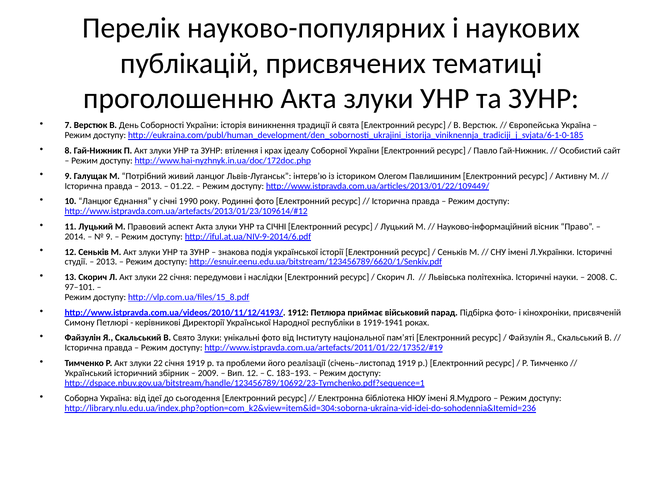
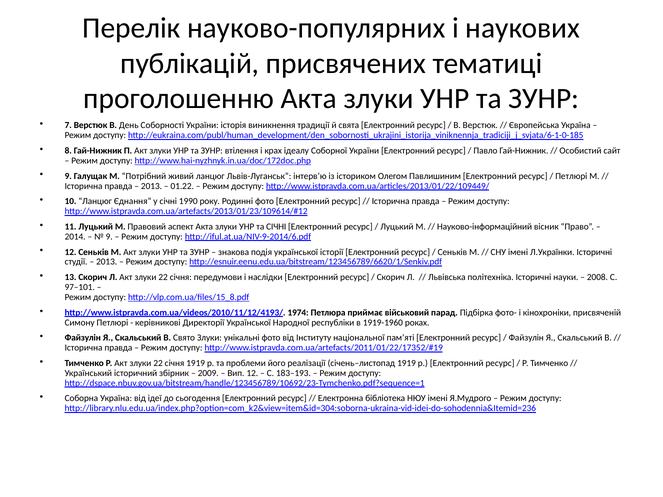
Активну at (571, 176): Активну -> Петлюрі
1912: 1912 -> 1974
1919-1941: 1919-1941 -> 1919-1960
